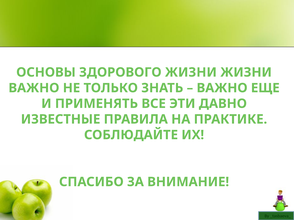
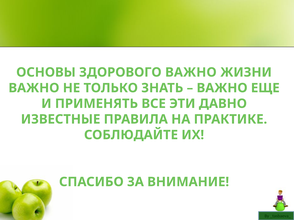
ЗДОРОВОГО ЖИЗНИ: ЖИЗНИ -> ВАЖНО
